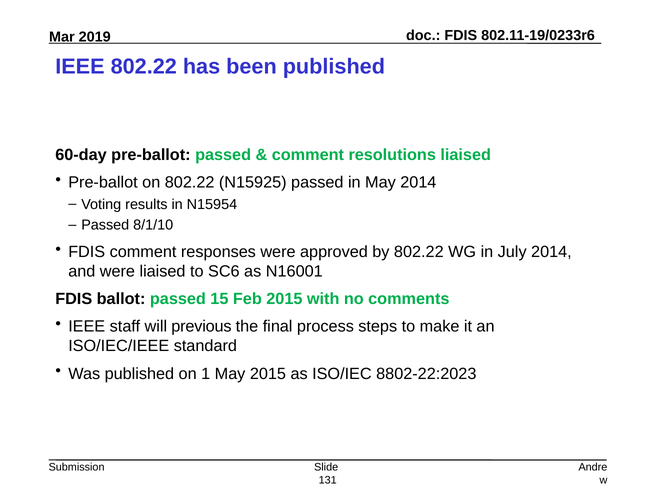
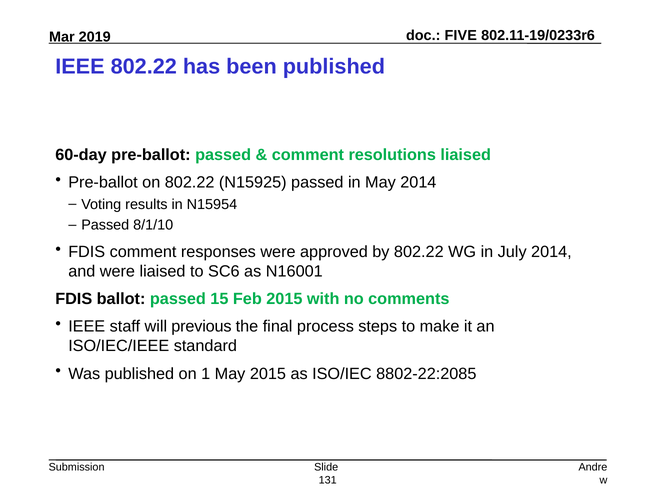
FDIS at (461, 36): FDIS -> FIVE
8802-22:2023: 8802-22:2023 -> 8802-22:2085
